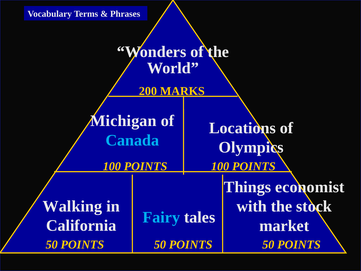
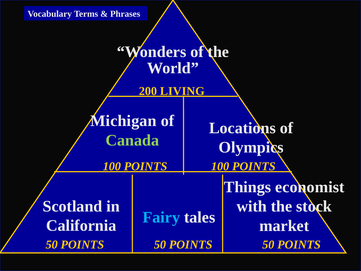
MARKS: MARKS -> LIVING
Canada colour: light blue -> light green
Walking: Walking -> Scotland
